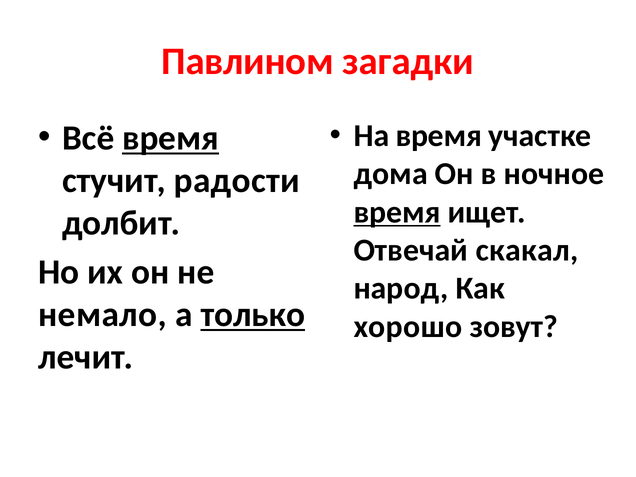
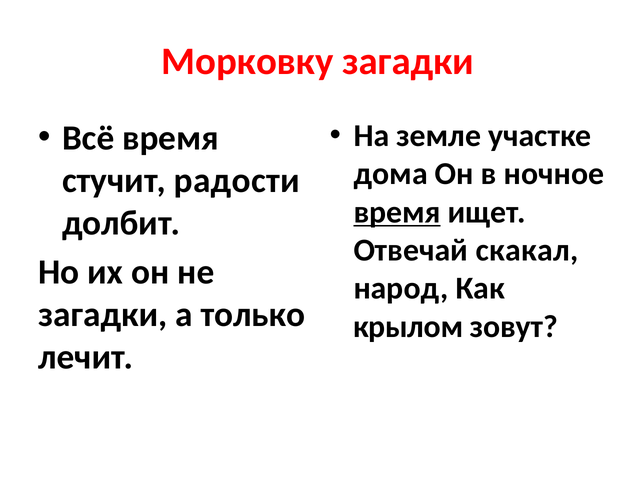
Павлином: Павлином -> Морковку
На время: время -> земле
время at (171, 138) underline: present -> none
немало at (103, 315): немало -> загадки
только underline: present -> none
хорошо: хорошо -> крылом
